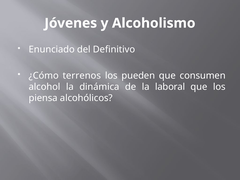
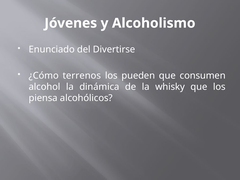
Definitivo: Definitivo -> Divertirse
laboral: laboral -> whisky
